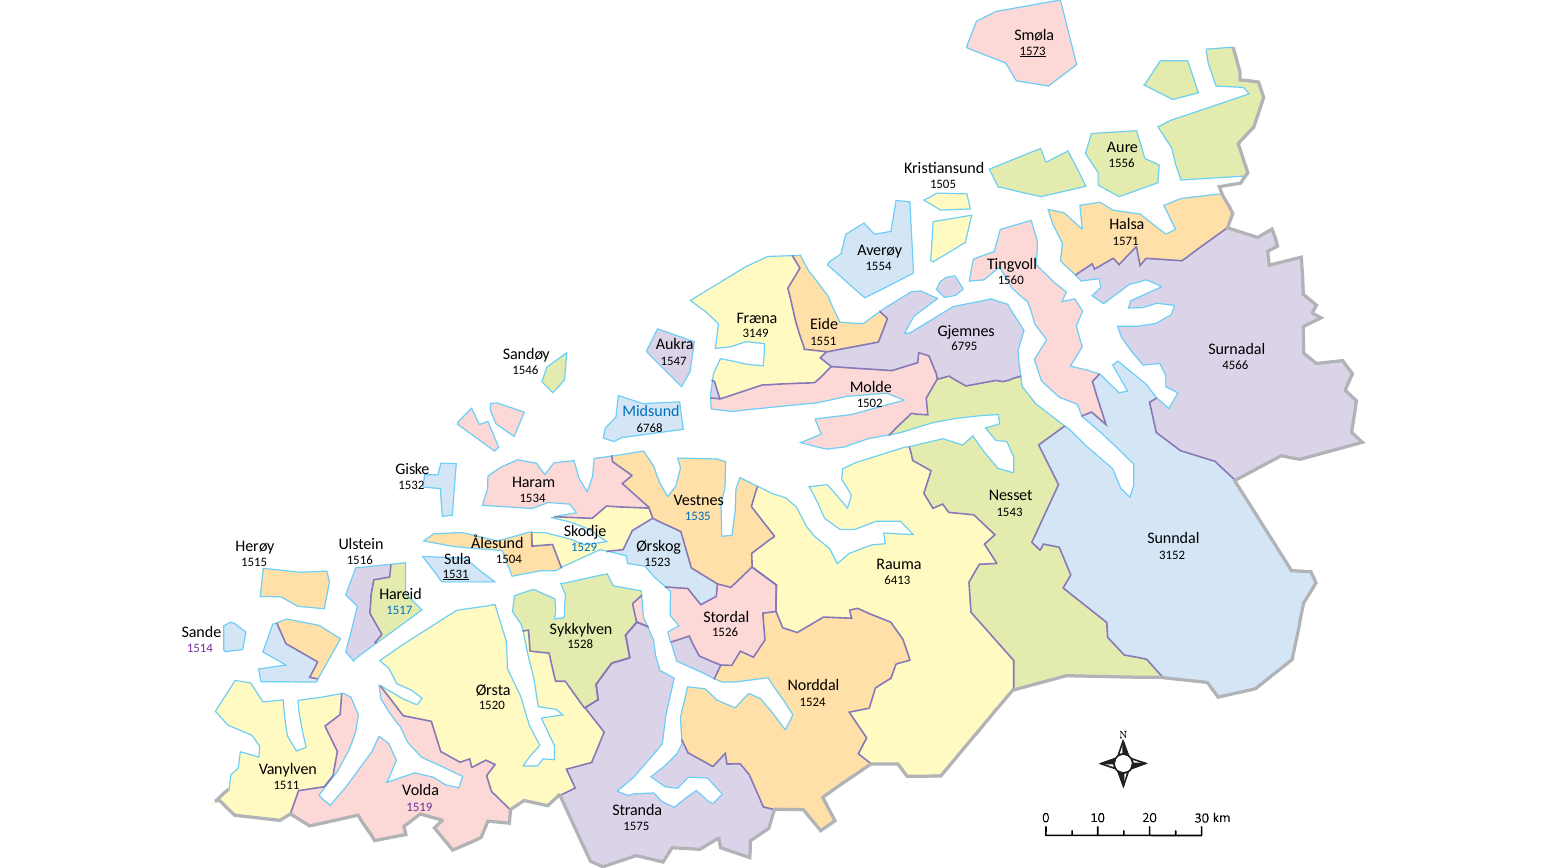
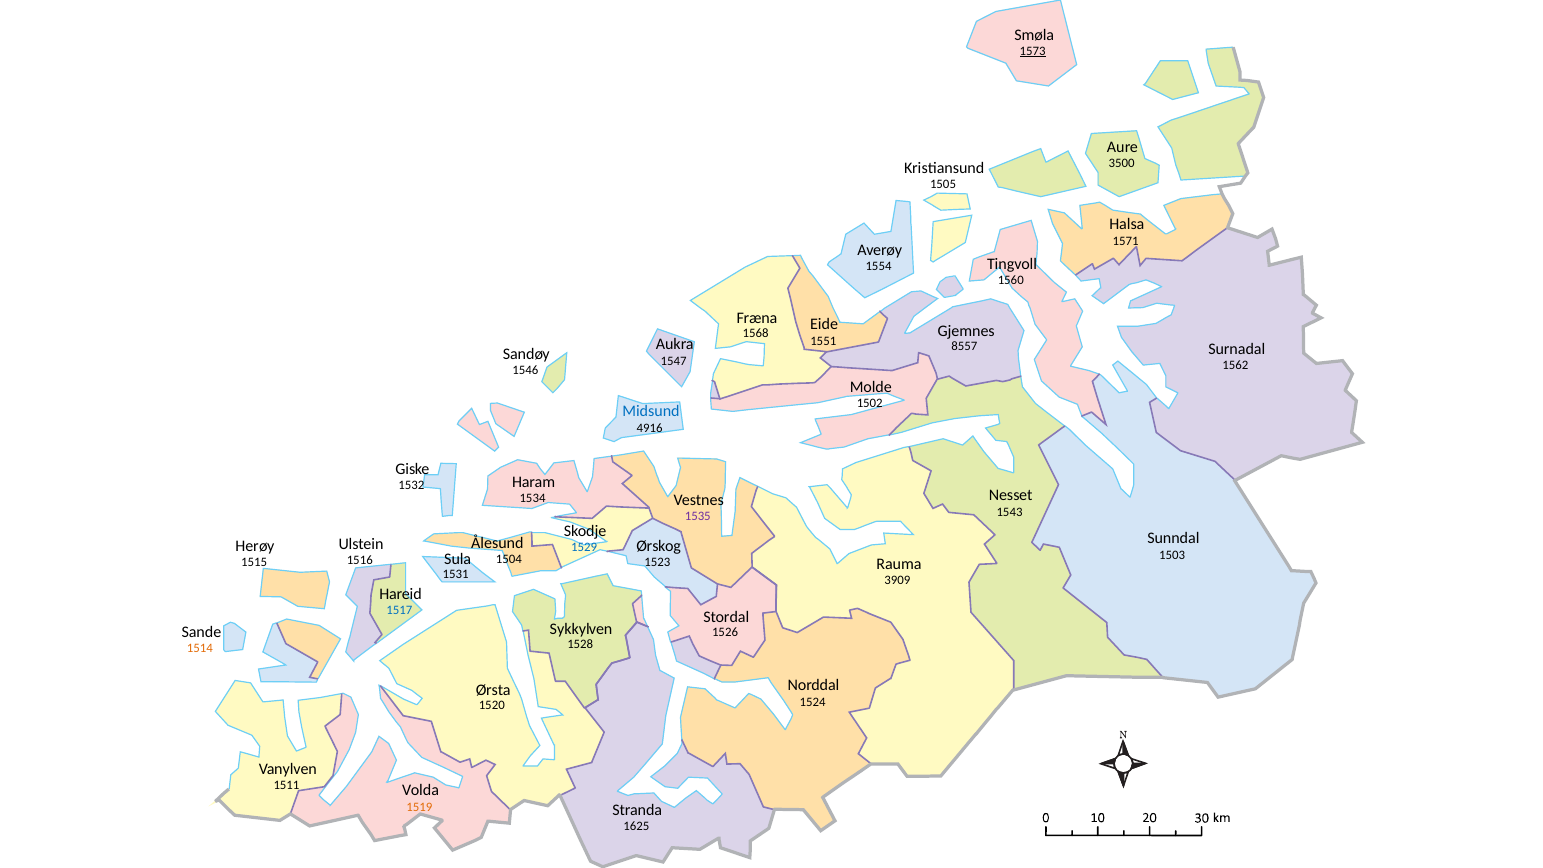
1556: 1556 -> 3500
3149: 3149 -> 1568
6795: 6795 -> 8557
4566: 4566 -> 1562
6768: 6768 -> 4916
1535 colour: blue -> purple
3152: 3152 -> 1503
1531 underline: present -> none
6413: 6413 -> 3909
1514 colour: purple -> orange
1519 colour: purple -> orange
1575: 1575 -> 1625
